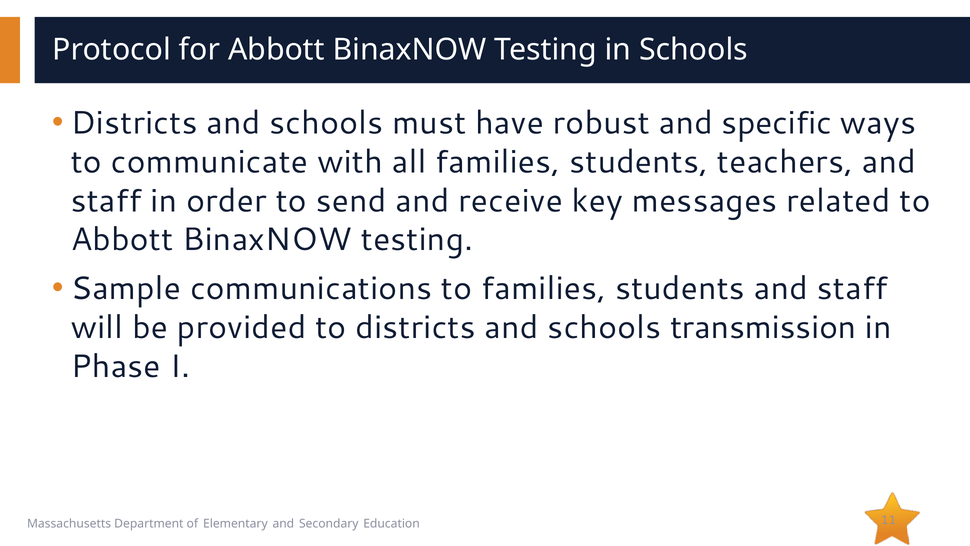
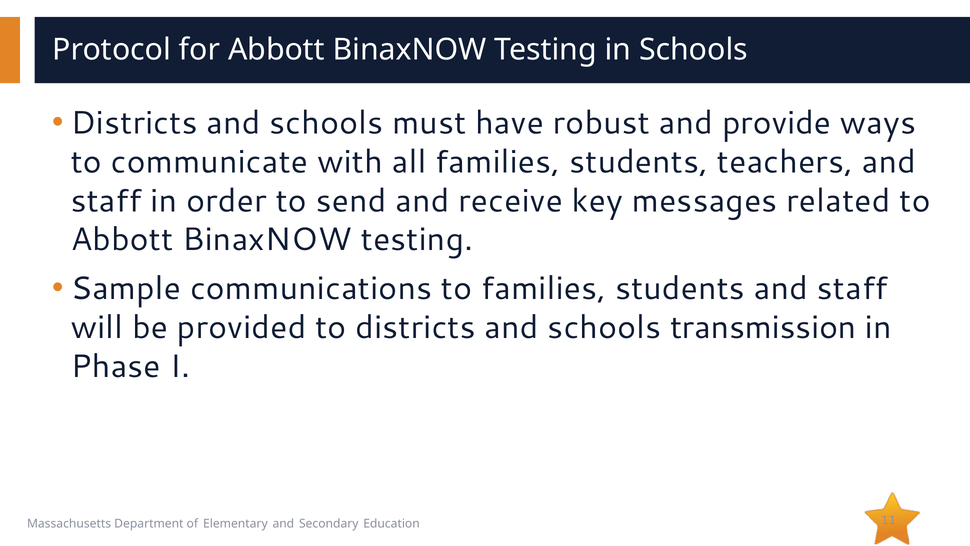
specific: specific -> provide
